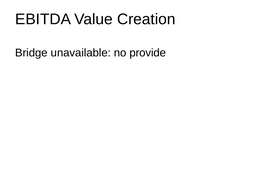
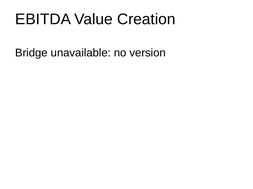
provide: provide -> version
